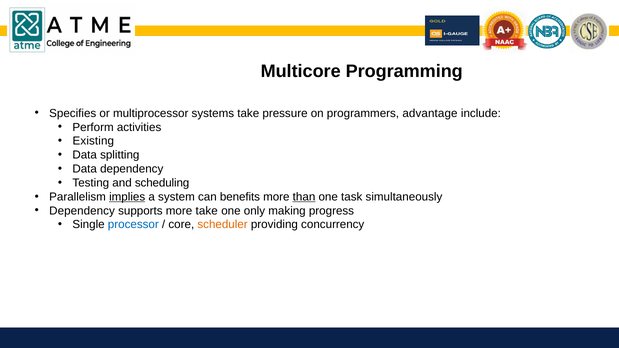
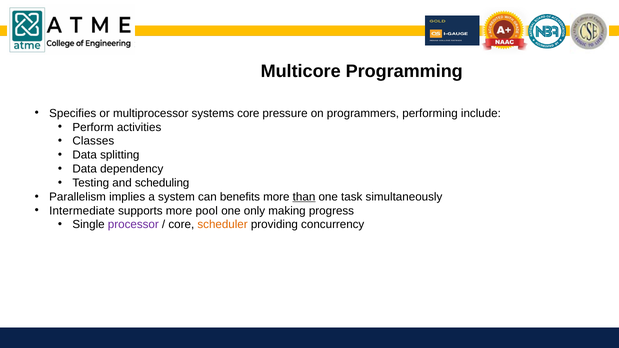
systems take: take -> core
advantage: advantage -> performing
Existing: Existing -> Classes
implies underline: present -> none
Dependency at (82, 211): Dependency -> Intermediate
more take: take -> pool
processor colour: blue -> purple
